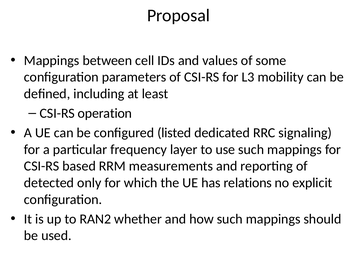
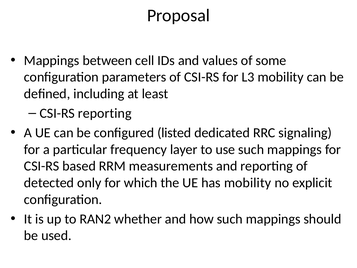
CSI-RS operation: operation -> reporting
has relations: relations -> mobility
